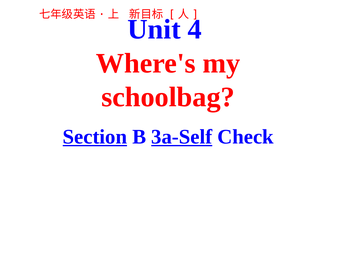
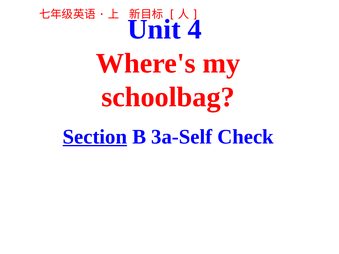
3a-Self underline: present -> none
